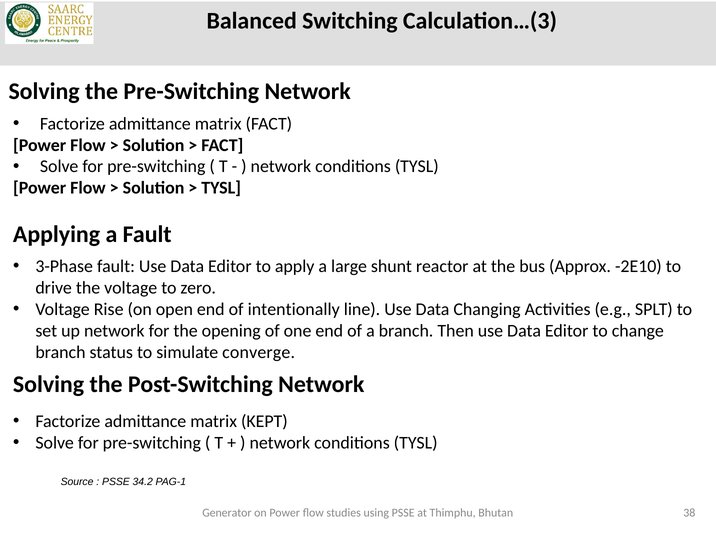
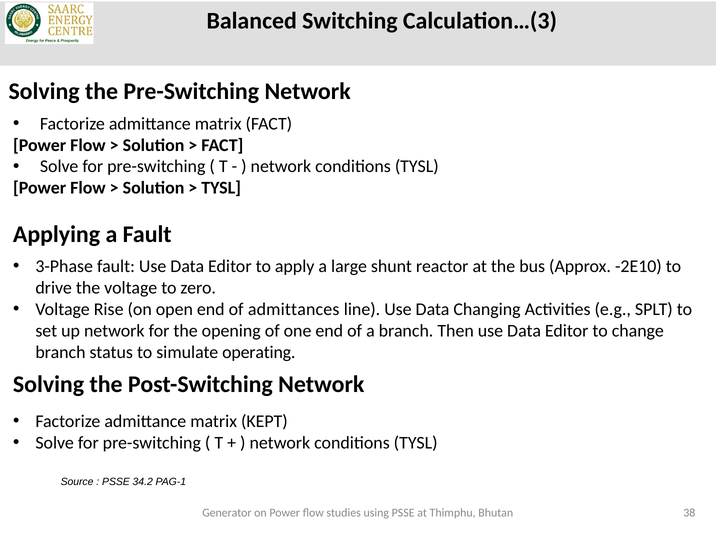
intentionally: intentionally -> admittances
converge: converge -> operating
